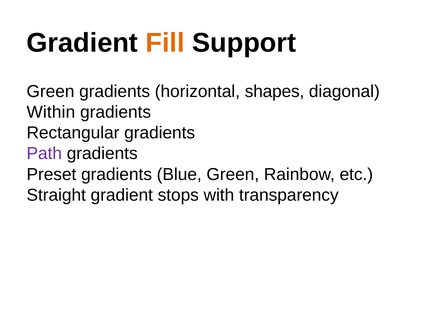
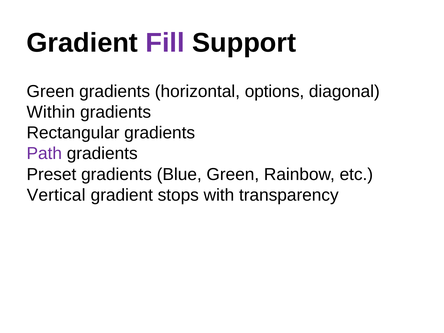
Fill colour: orange -> purple
shapes: shapes -> options
Straight: Straight -> Vertical
